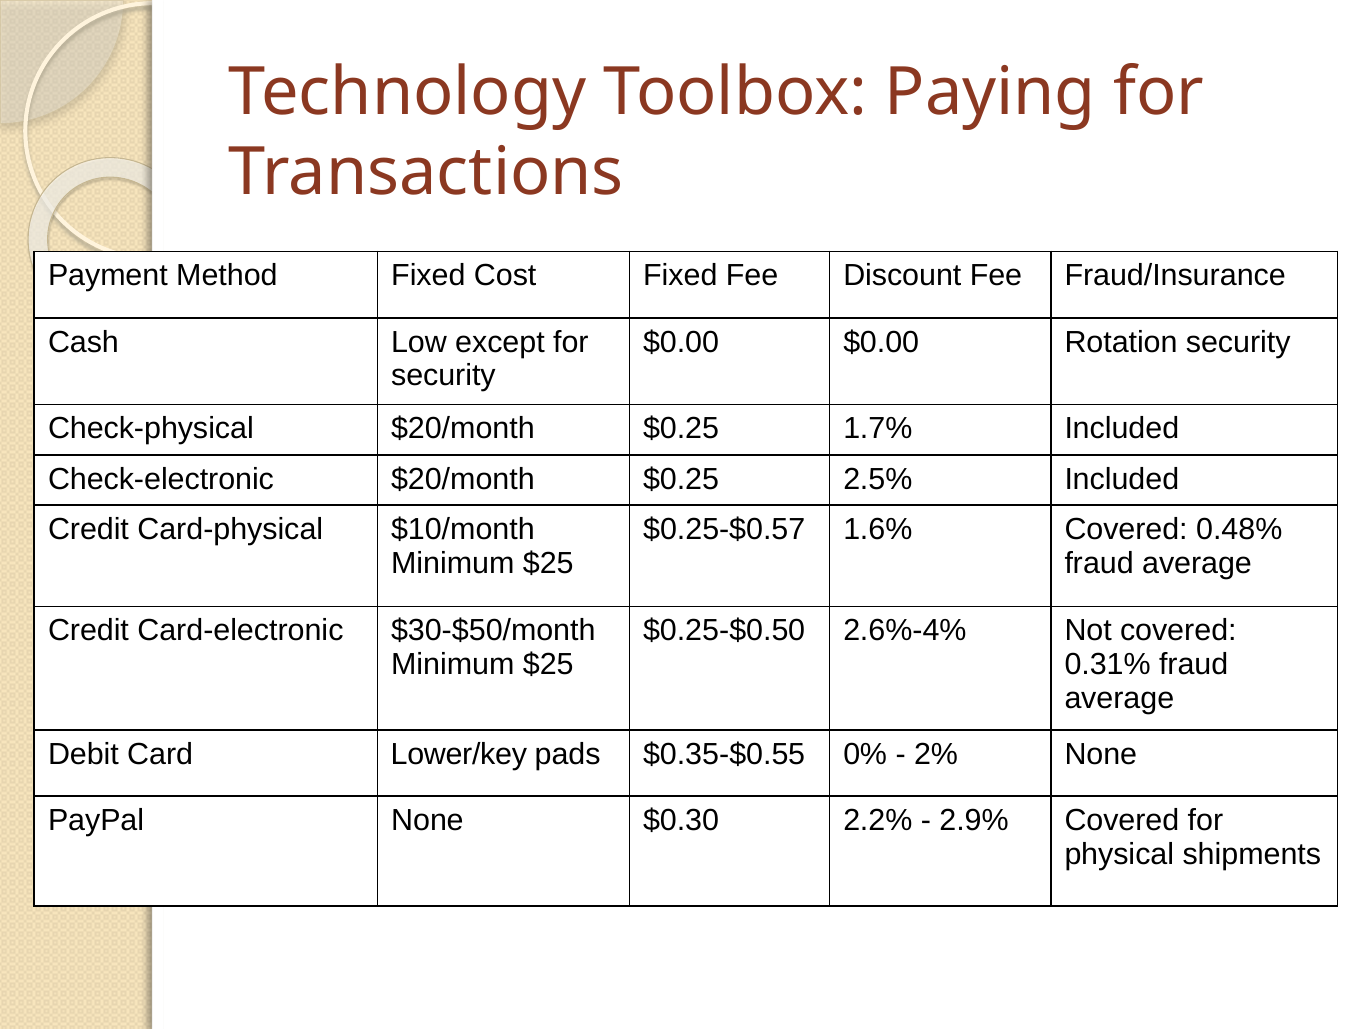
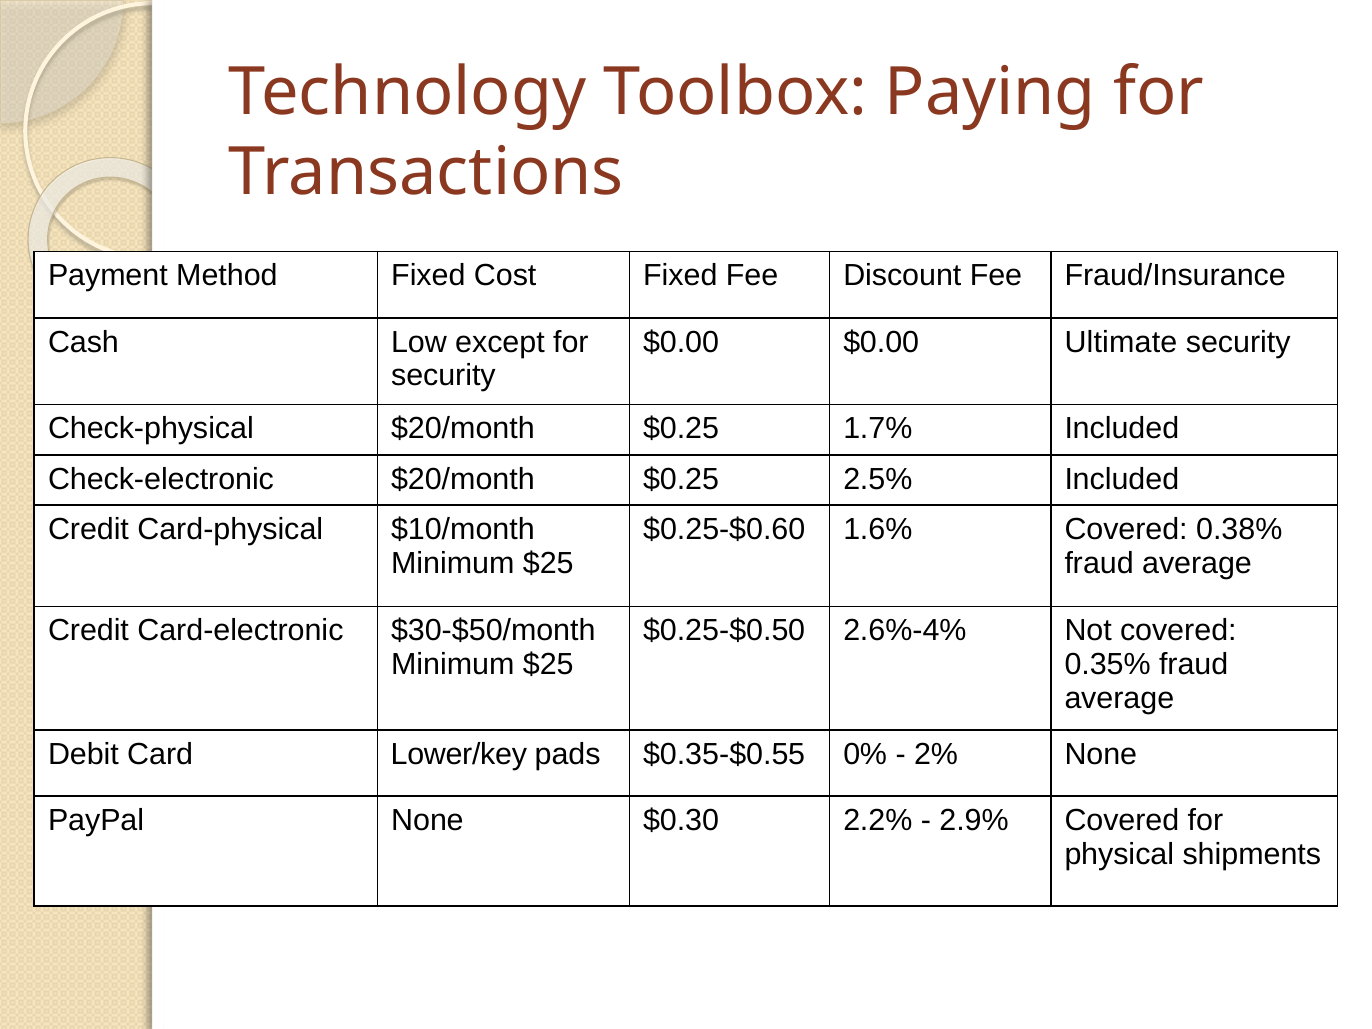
Rotation: Rotation -> Ultimate
$0.25-$0.57: $0.25-$0.57 -> $0.25-$0.60
0.48%: 0.48% -> 0.38%
0.31%: 0.31% -> 0.35%
